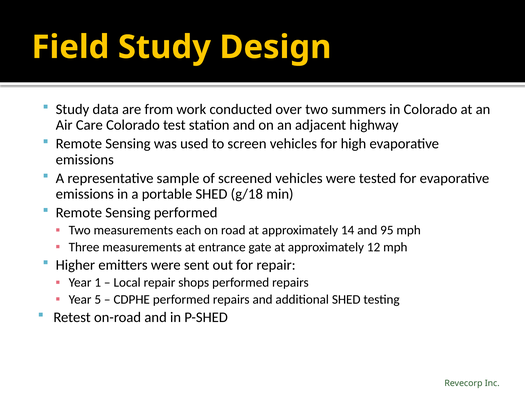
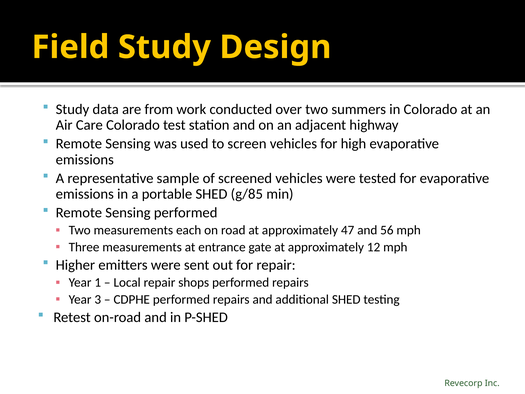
g/18: g/18 -> g/85
14: 14 -> 47
95: 95 -> 56
5: 5 -> 3
